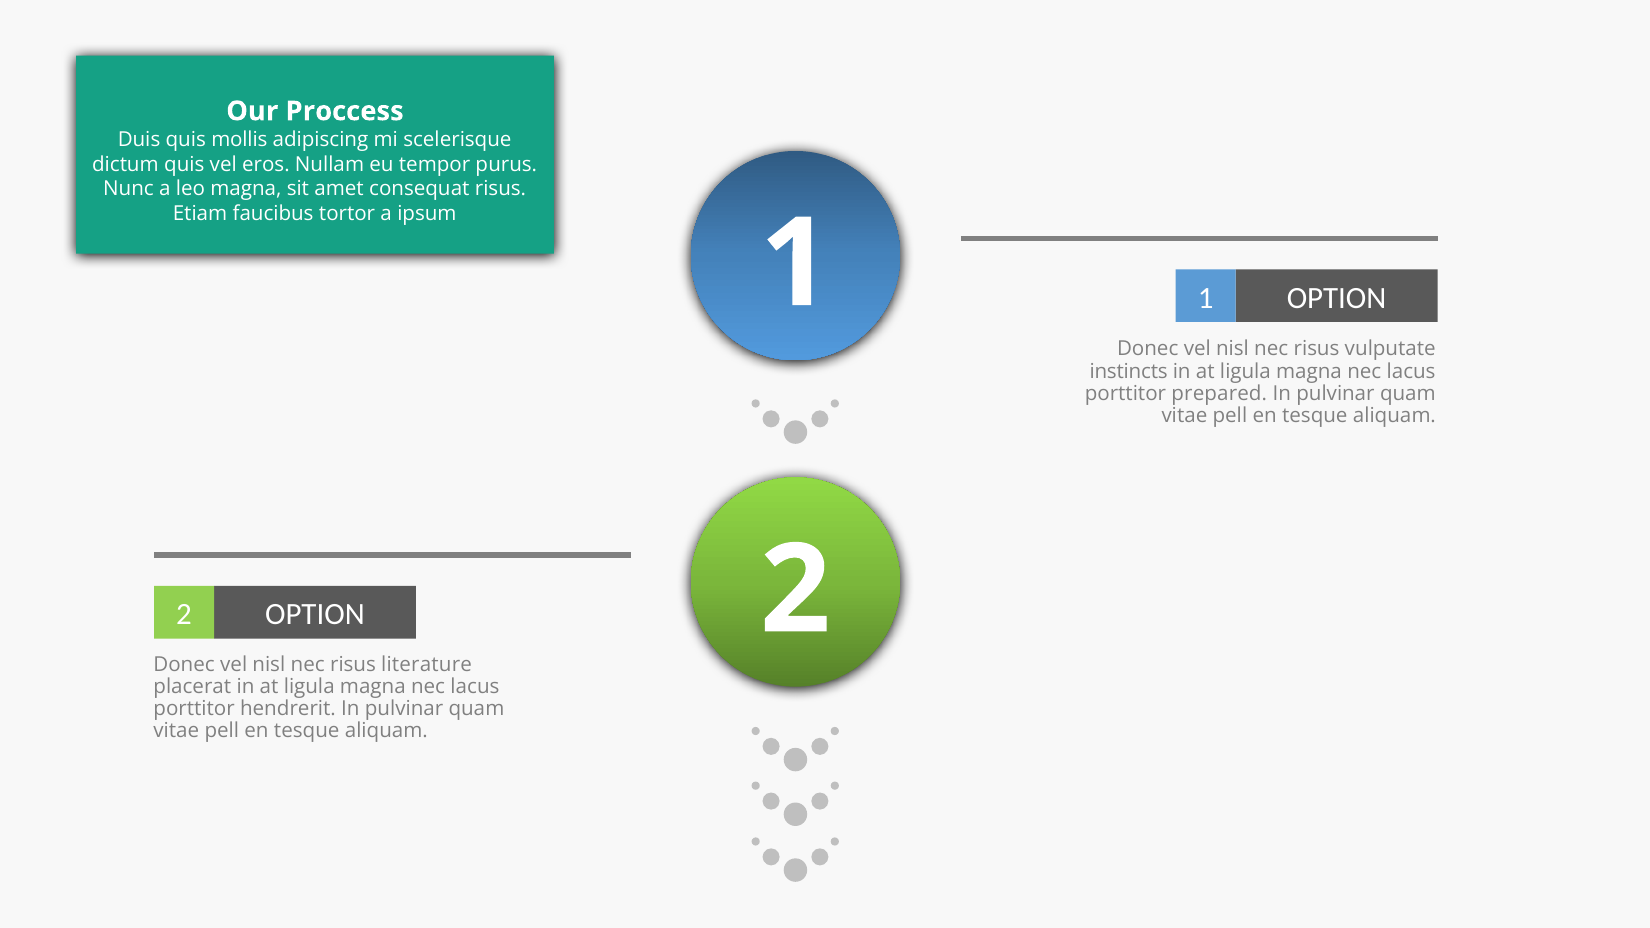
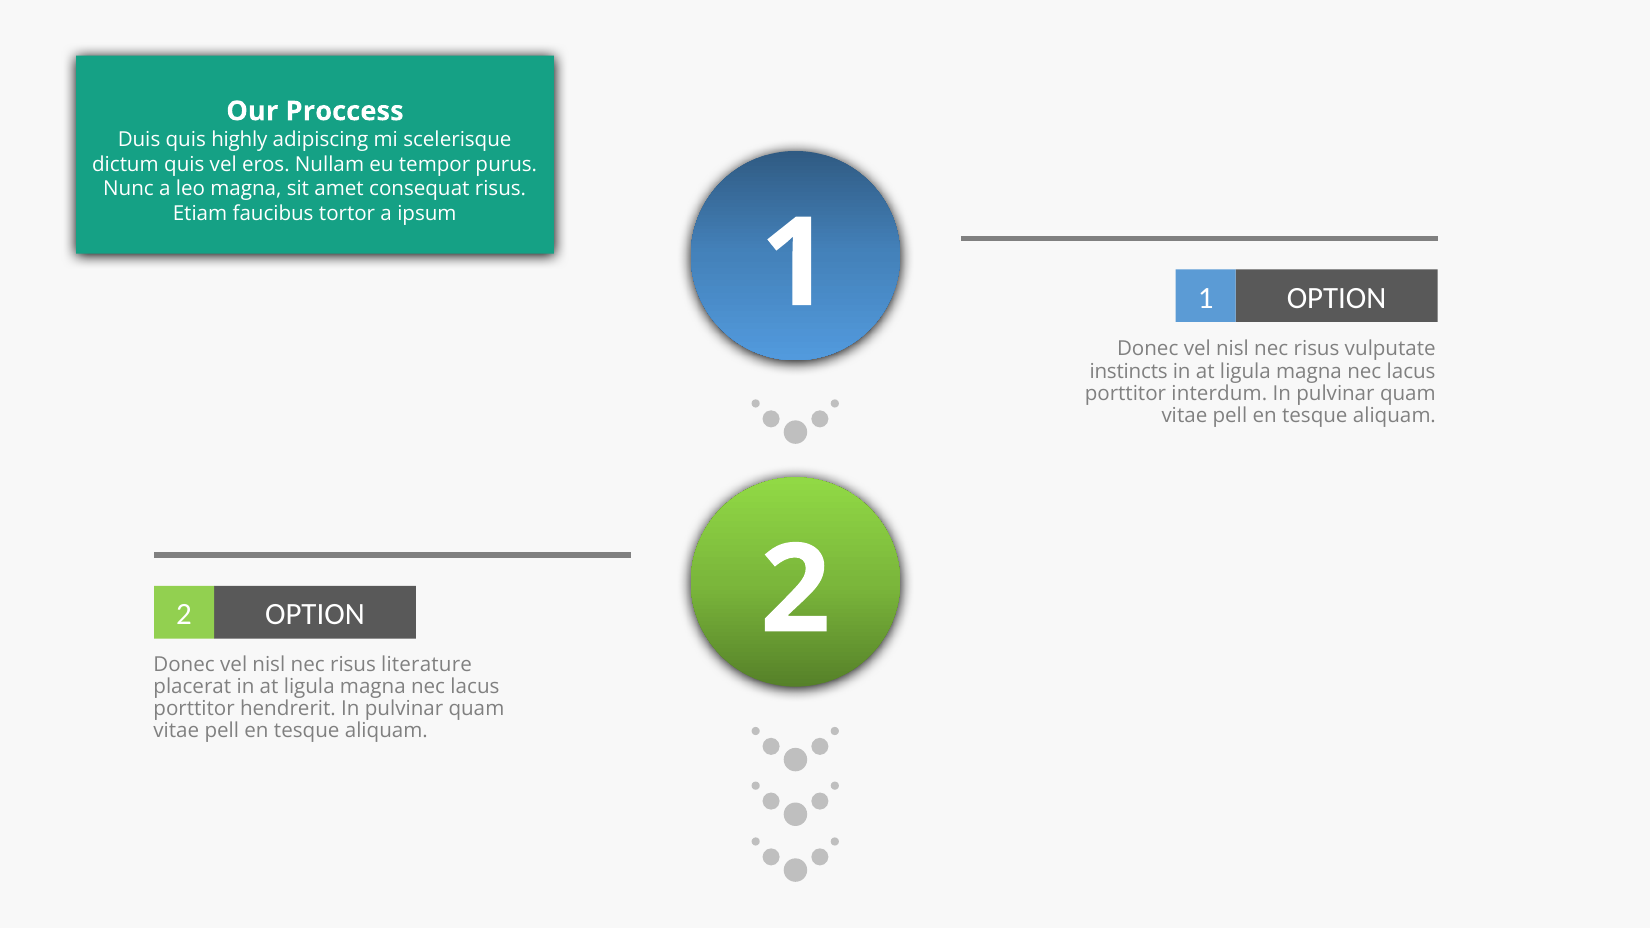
mollis: mollis -> highly
prepared: prepared -> interdum
